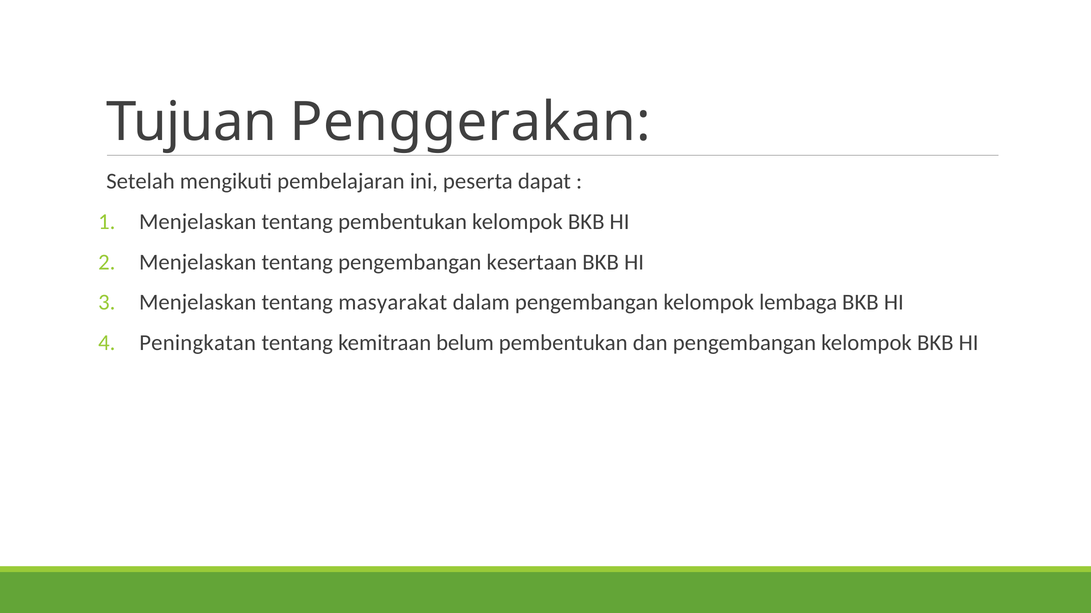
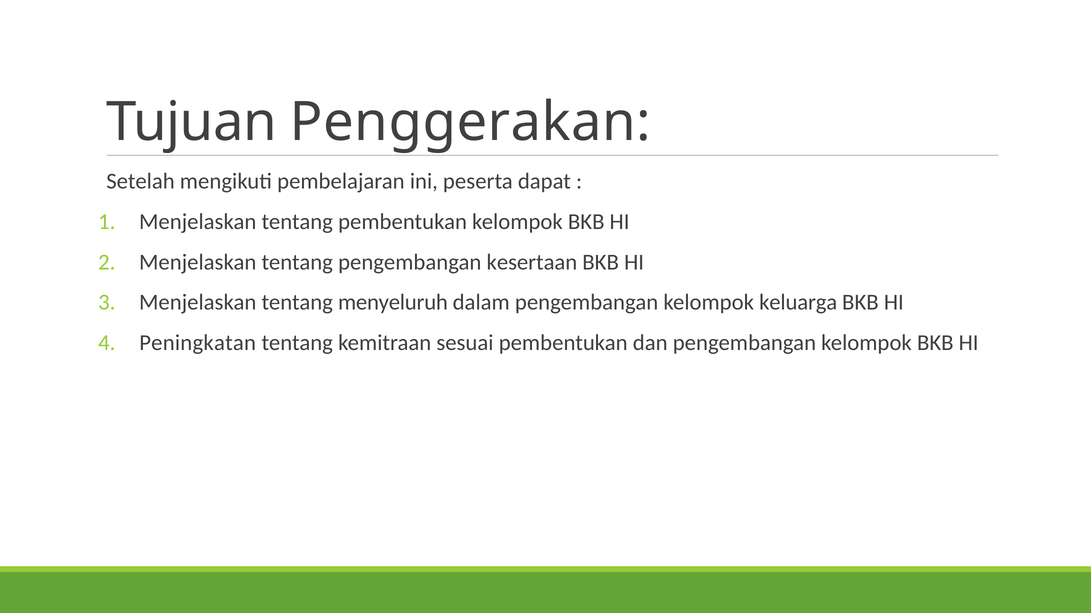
masyarakat: masyarakat -> menyeluruh
lembaga: lembaga -> keluarga
belum: belum -> sesuai
